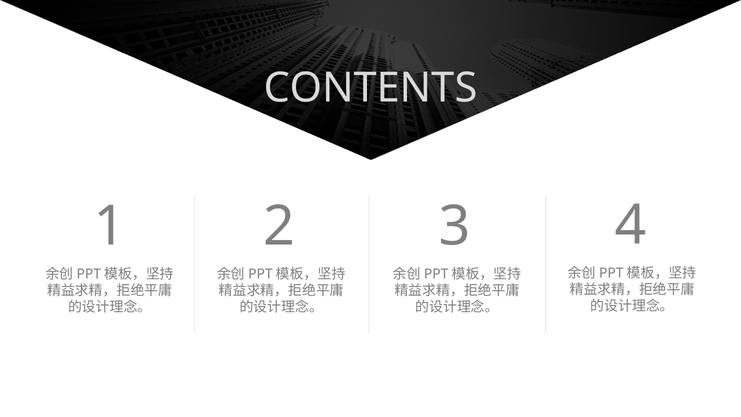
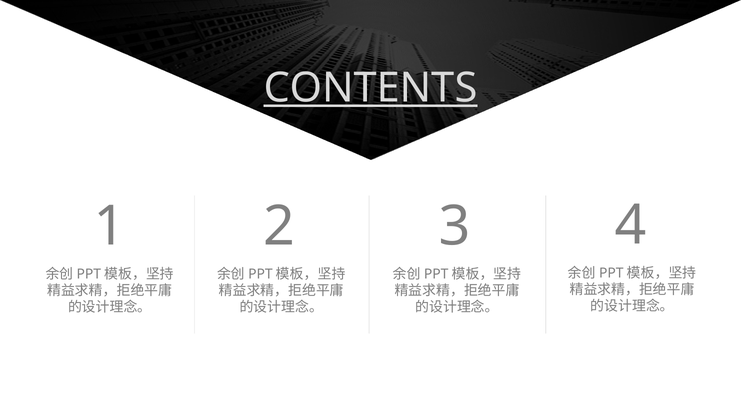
CONTENTS underline: none -> present
